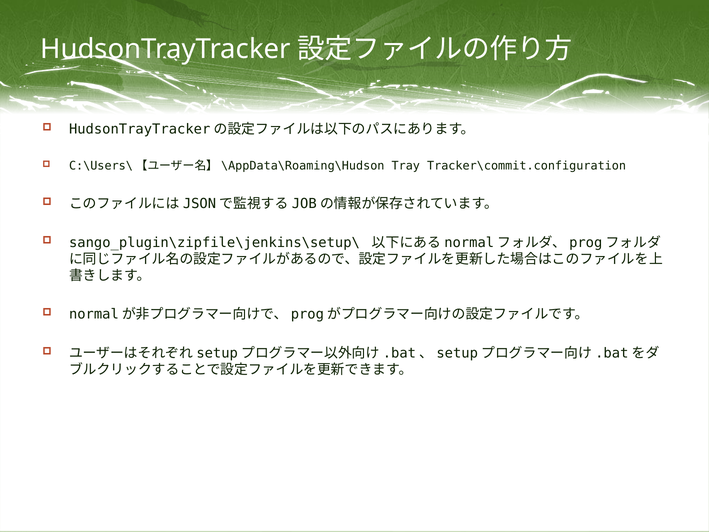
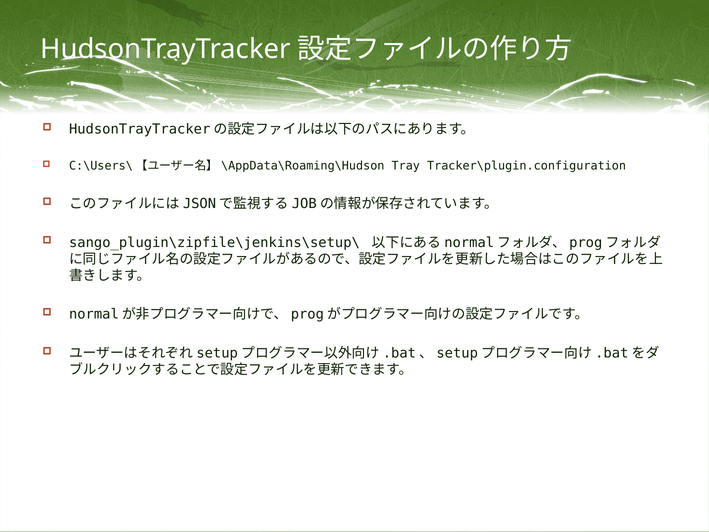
Tracker\commit.configuration: Tracker\commit.configuration -> Tracker\plugin.configuration
